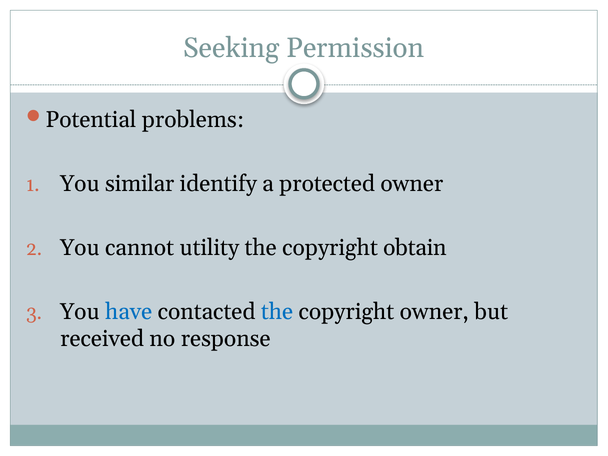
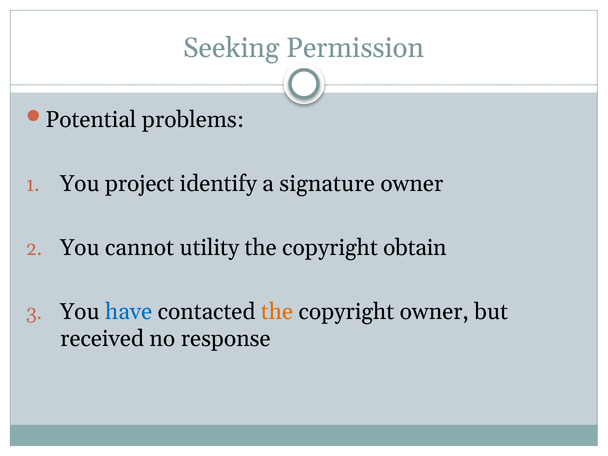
similar: similar -> project
protected: protected -> signature
the at (277, 312) colour: blue -> orange
